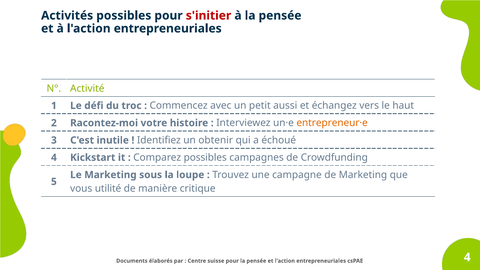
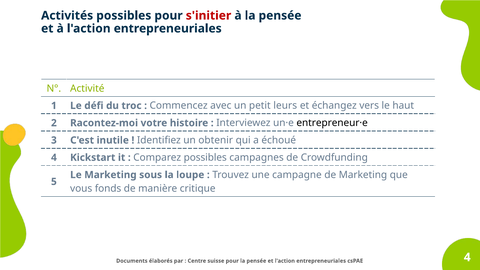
aussi: aussi -> leurs
entrepreneur·e colour: orange -> black
utilité: utilité -> fonds
